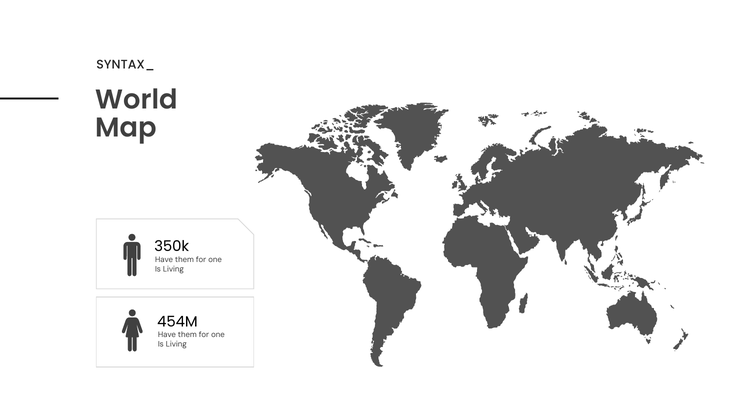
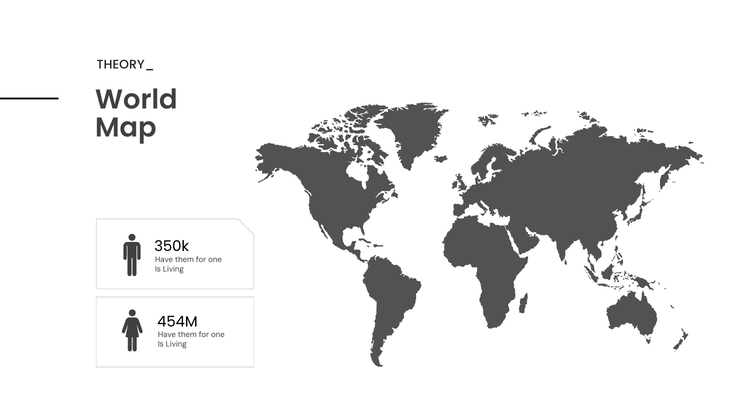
SYNTAX_: SYNTAX_ -> THEORY_
